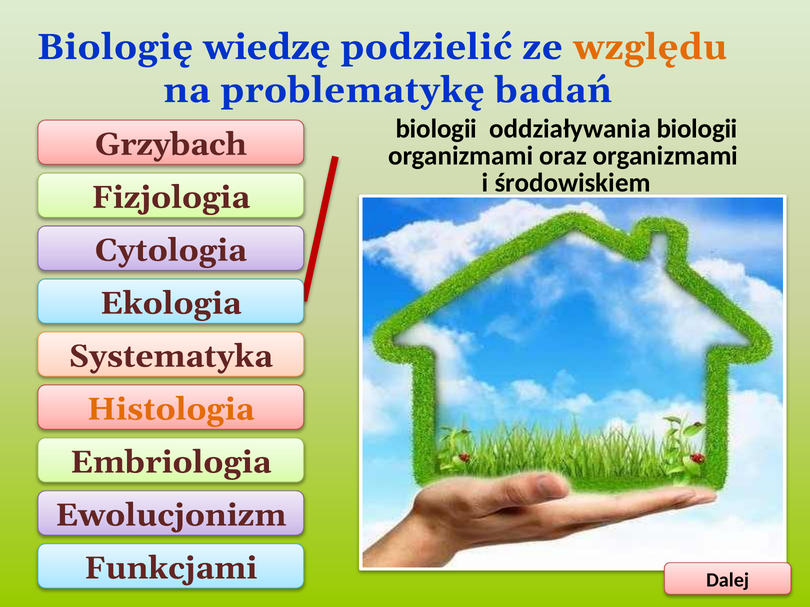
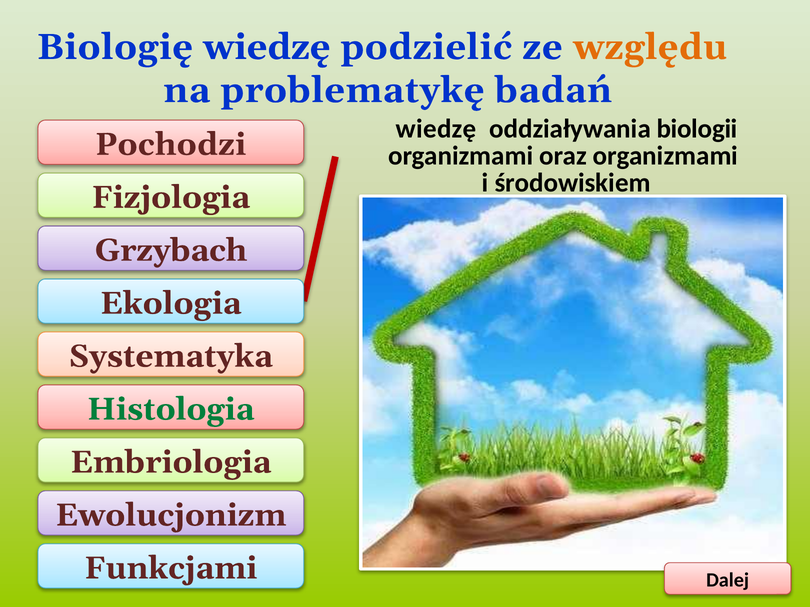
biologii at (436, 129): biologii -> wiedzę
Grzybach: Grzybach -> Pochodzi
Cytologia: Cytologia -> Grzybach
Histologia colour: orange -> green
